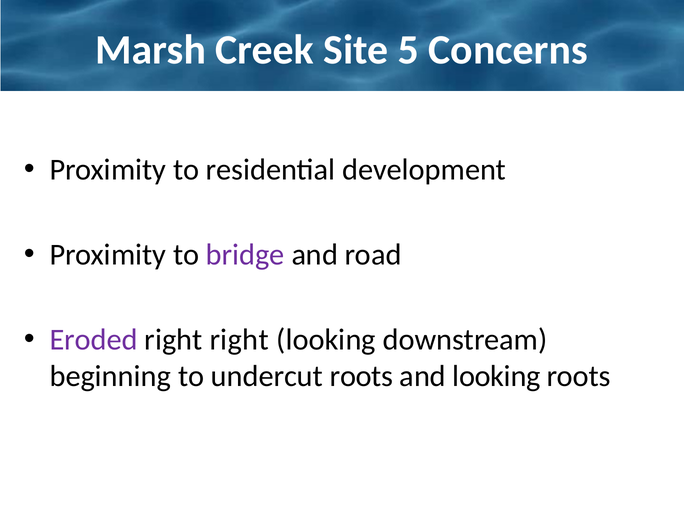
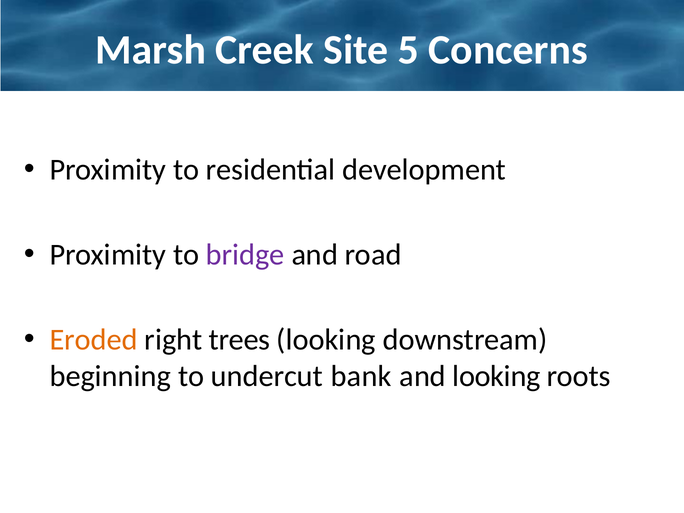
Eroded colour: purple -> orange
right right: right -> trees
undercut roots: roots -> bank
